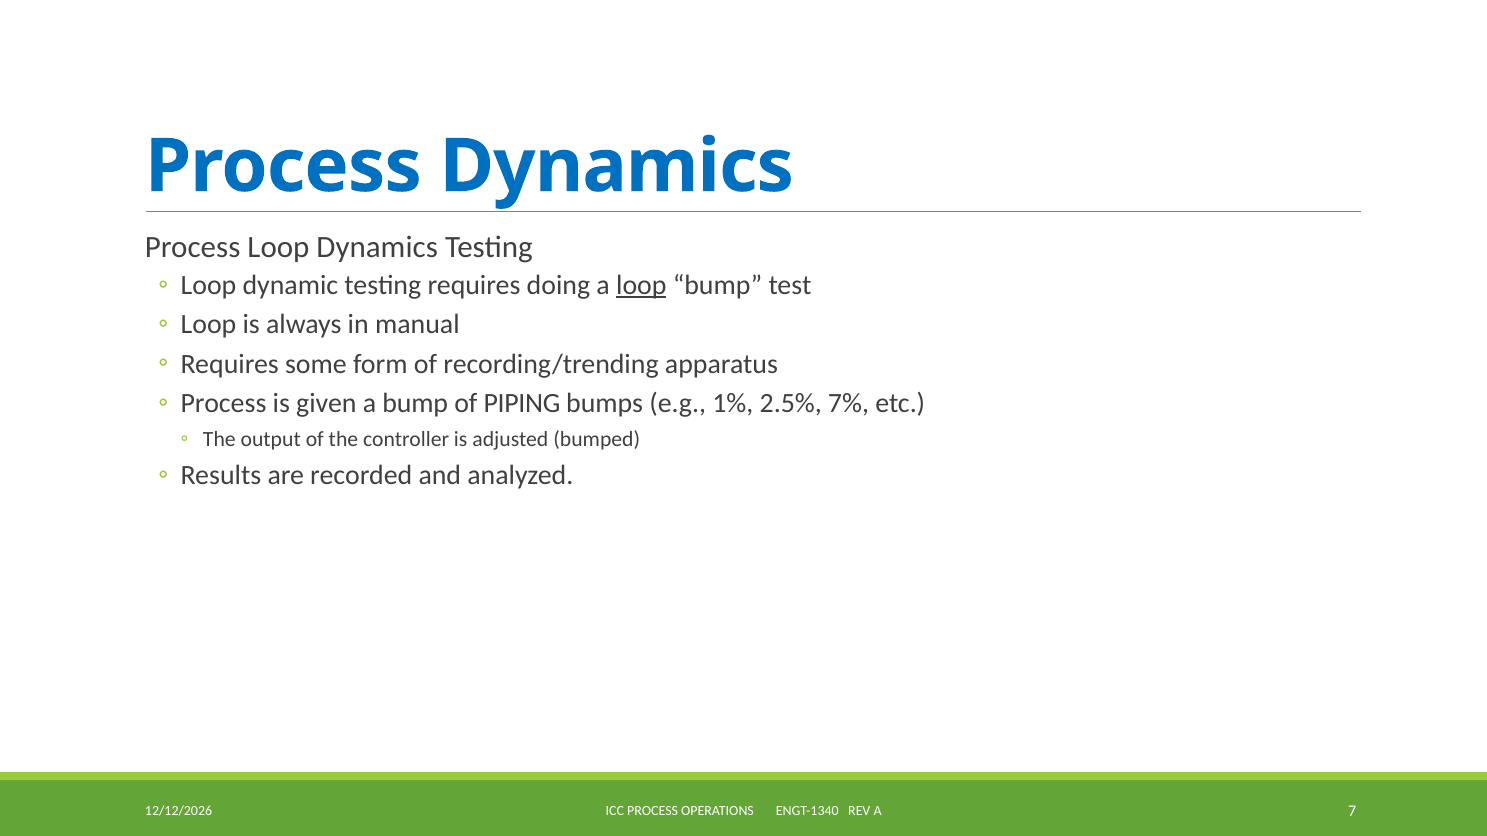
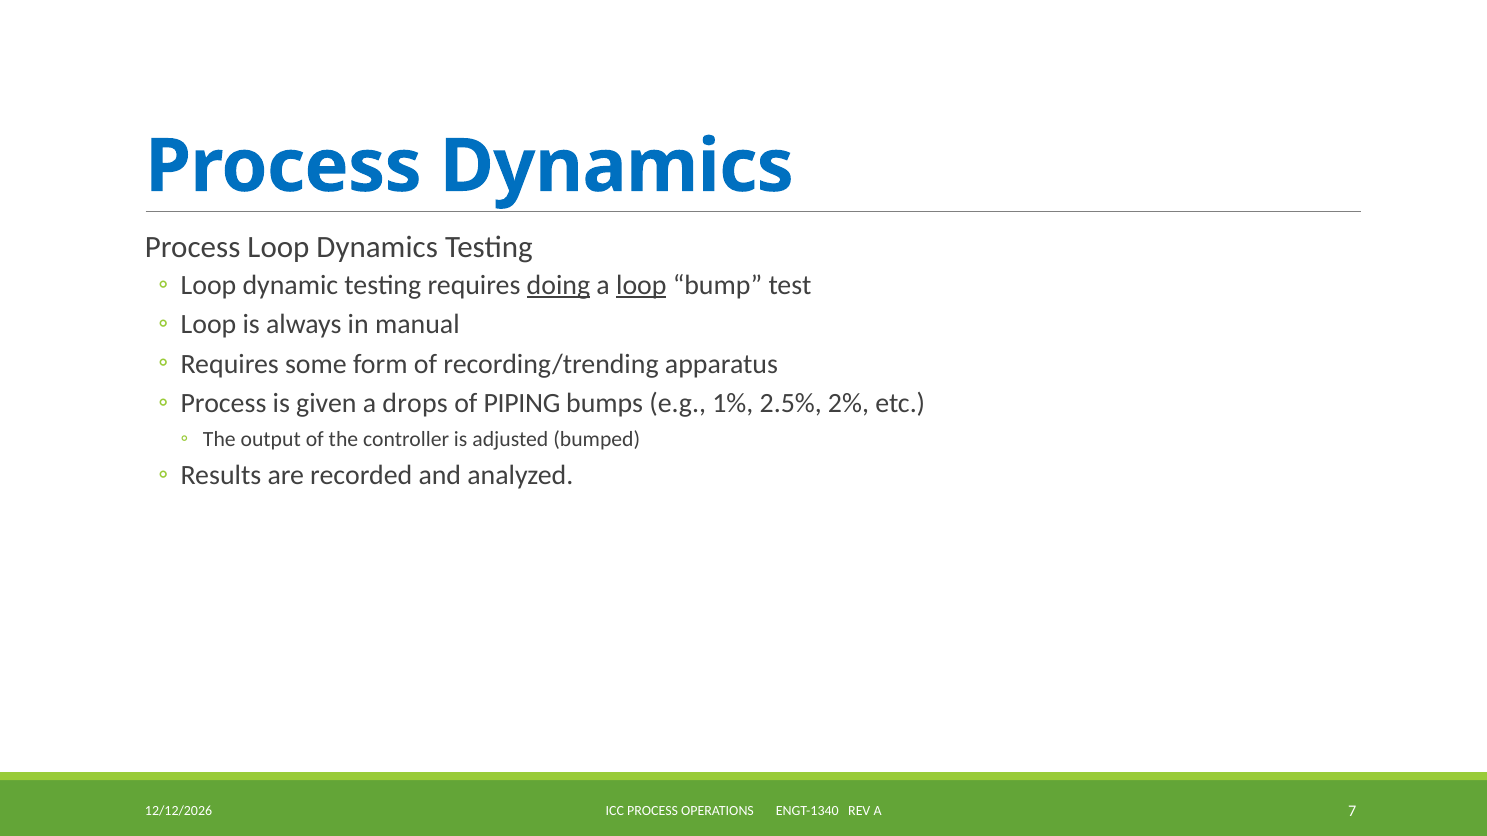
doing underline: none -> present
a bump: bump -> drops
7%: 7% -> 2%
